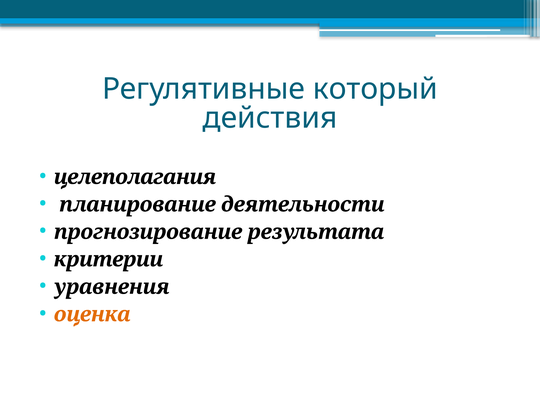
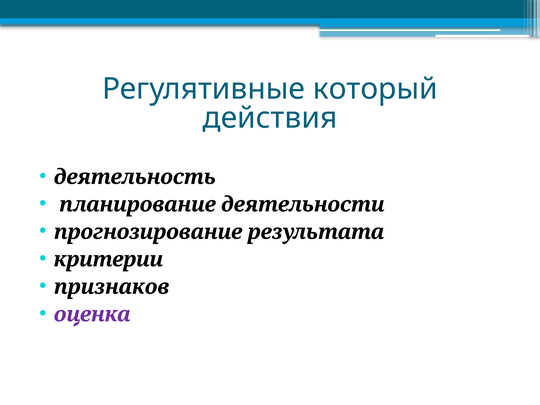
целеполагания: целеполагания -> деятельность
уравнения: уравнения -> признаков
оценка colour: orange -> purple
